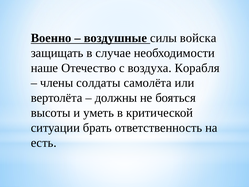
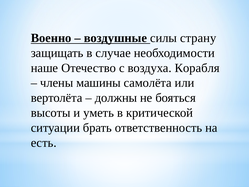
войска: войска -> страну
солдаты: солдаты -> машины
